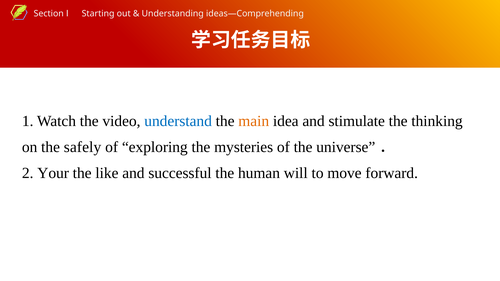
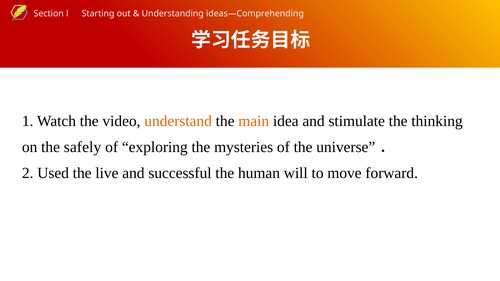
understand colour: blue -> orange
Your: Your -> Used
like: like -> live
